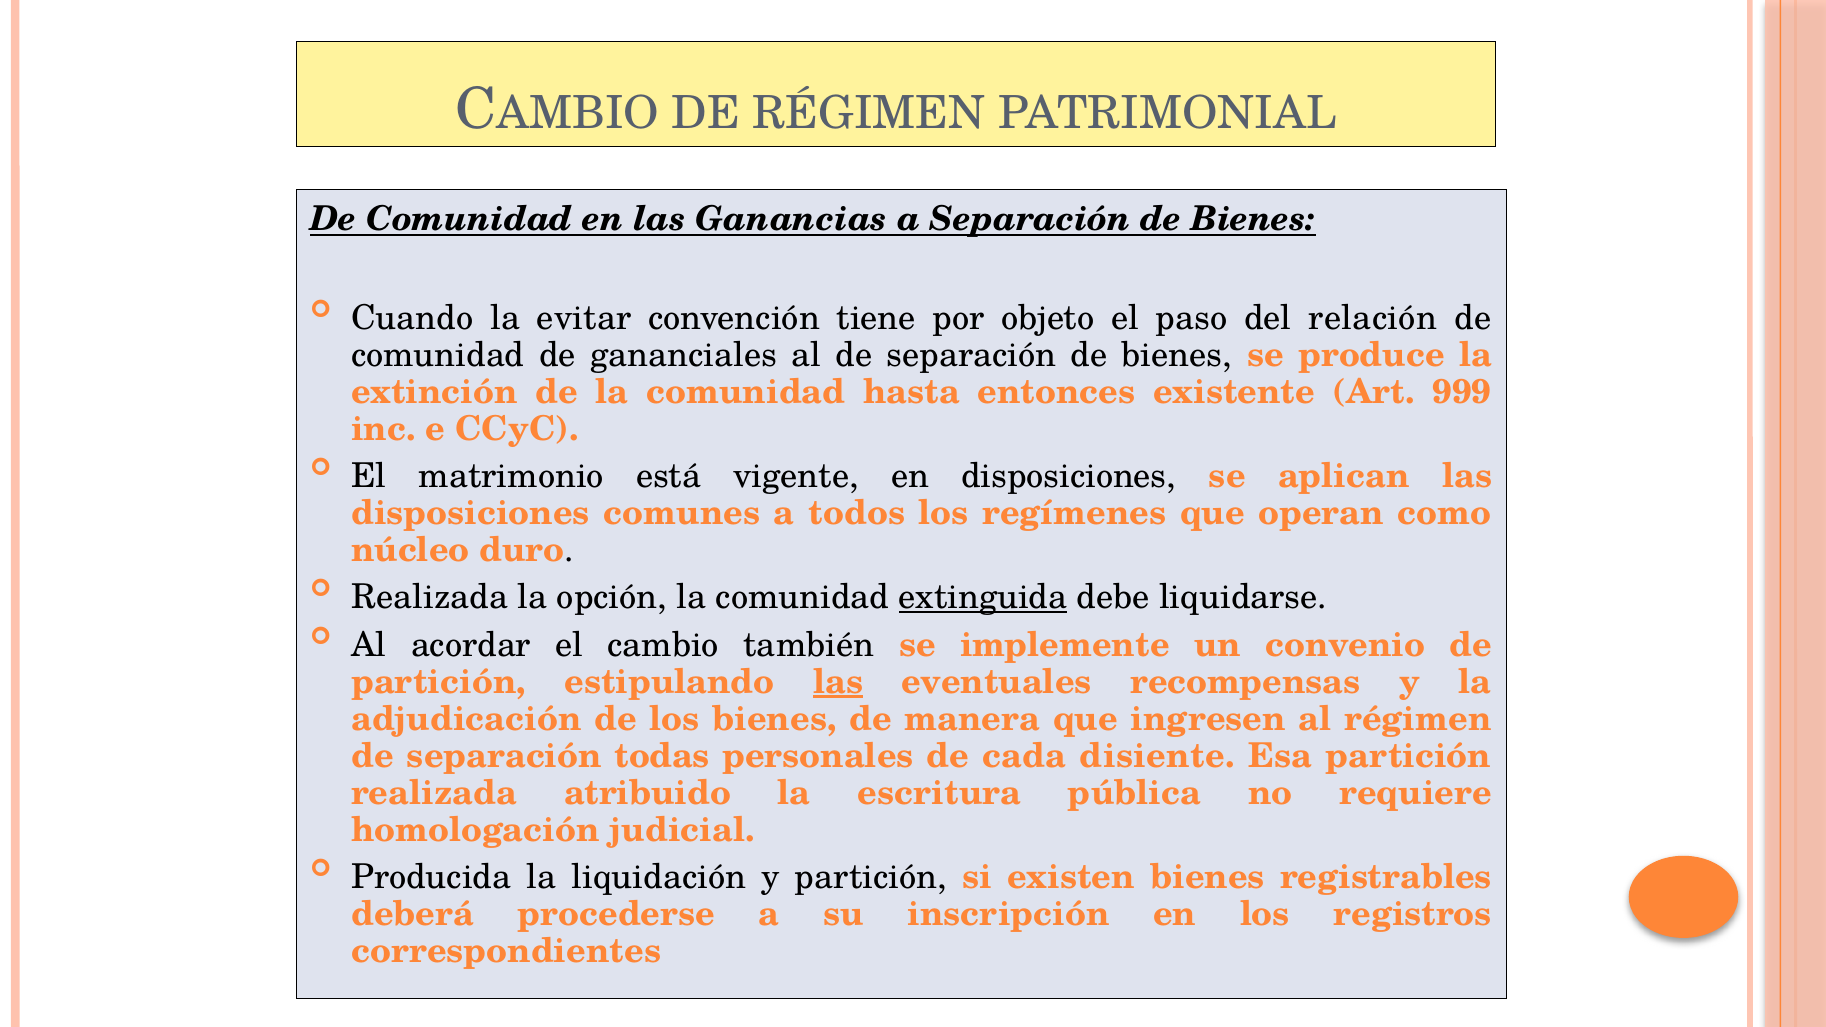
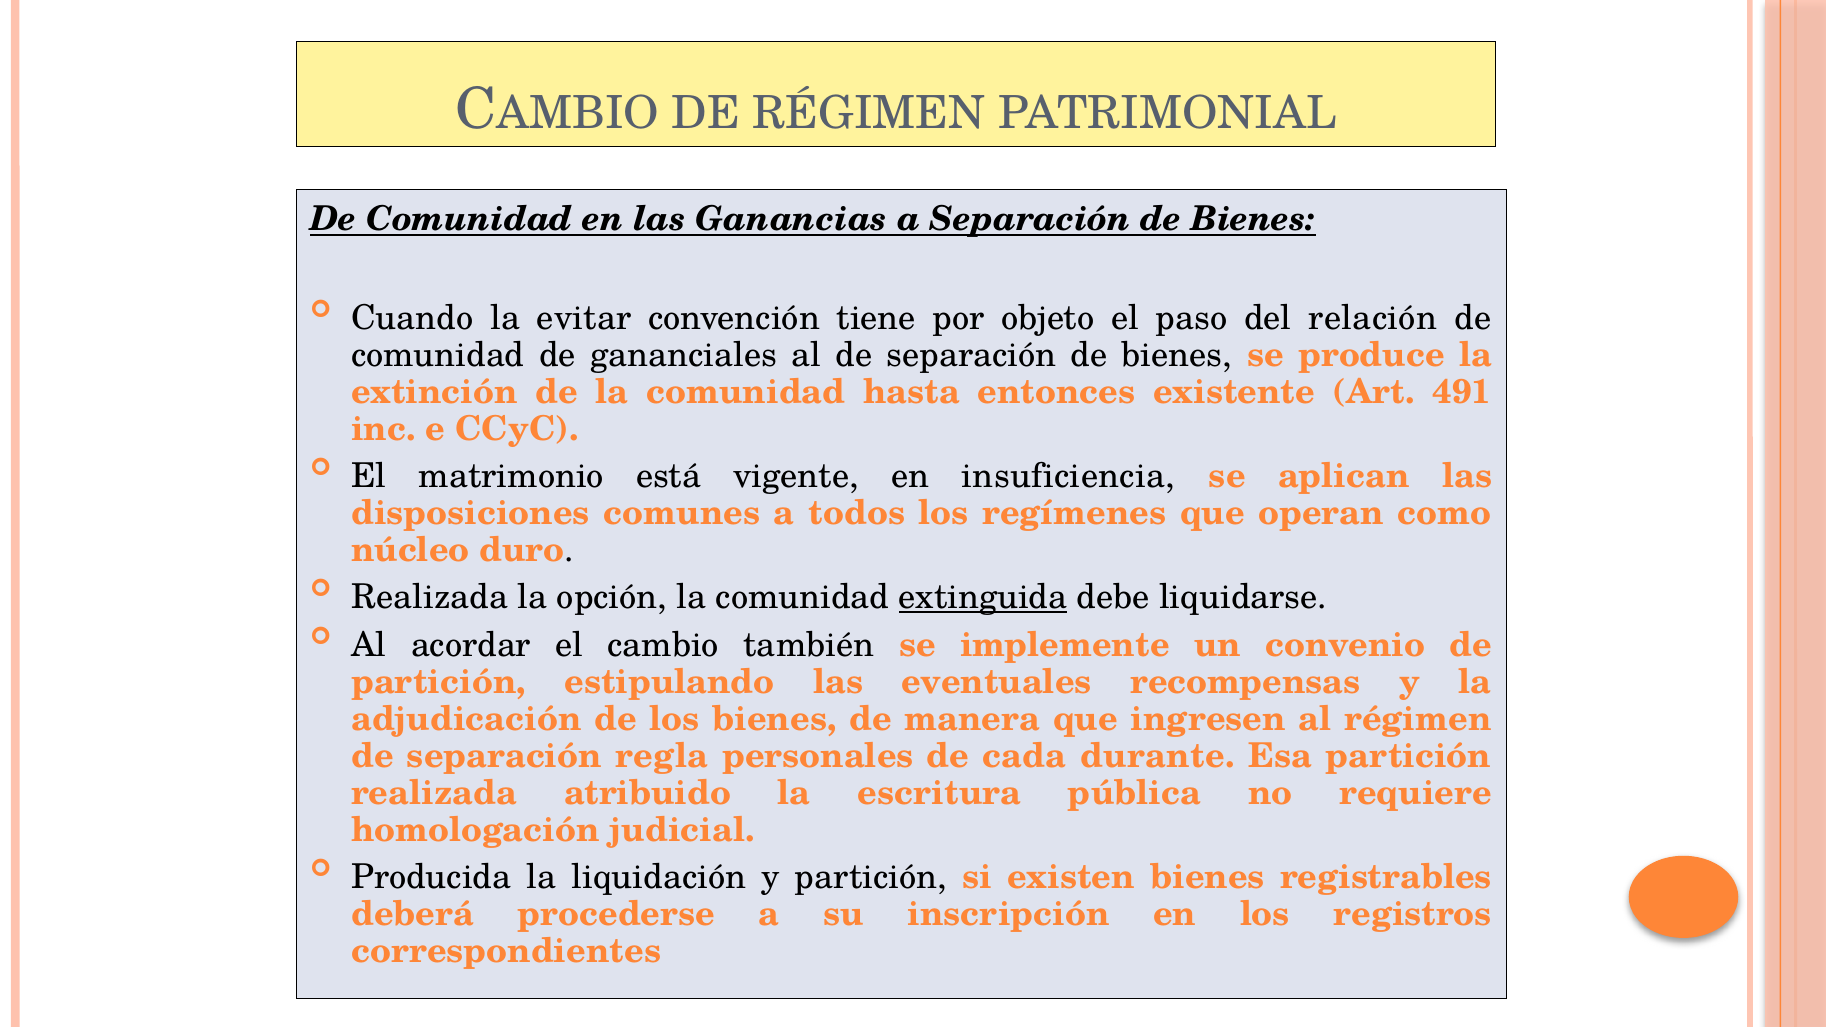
999: 999 -> 491
en disposiciones: disposiciones -> insuficiencia
las at (838, 682) underline: present -> none
todas: todas -> regla
disiente: disiente -> durante
